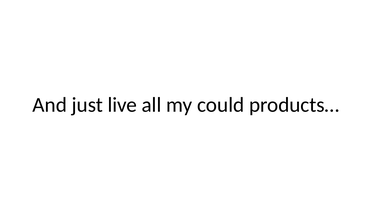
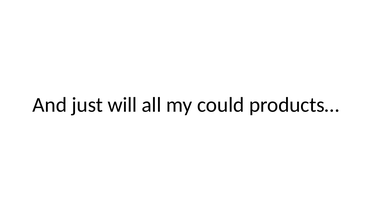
live: live -> will
